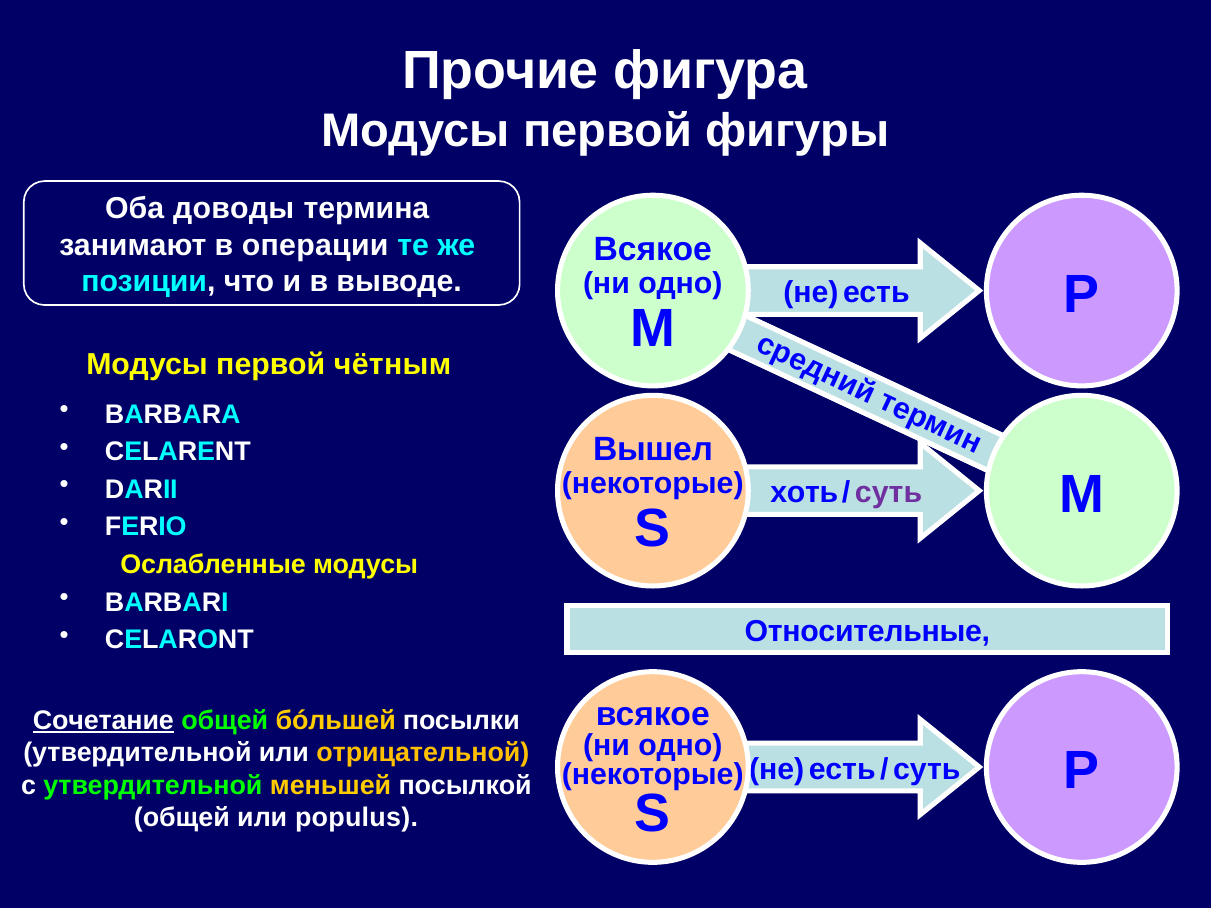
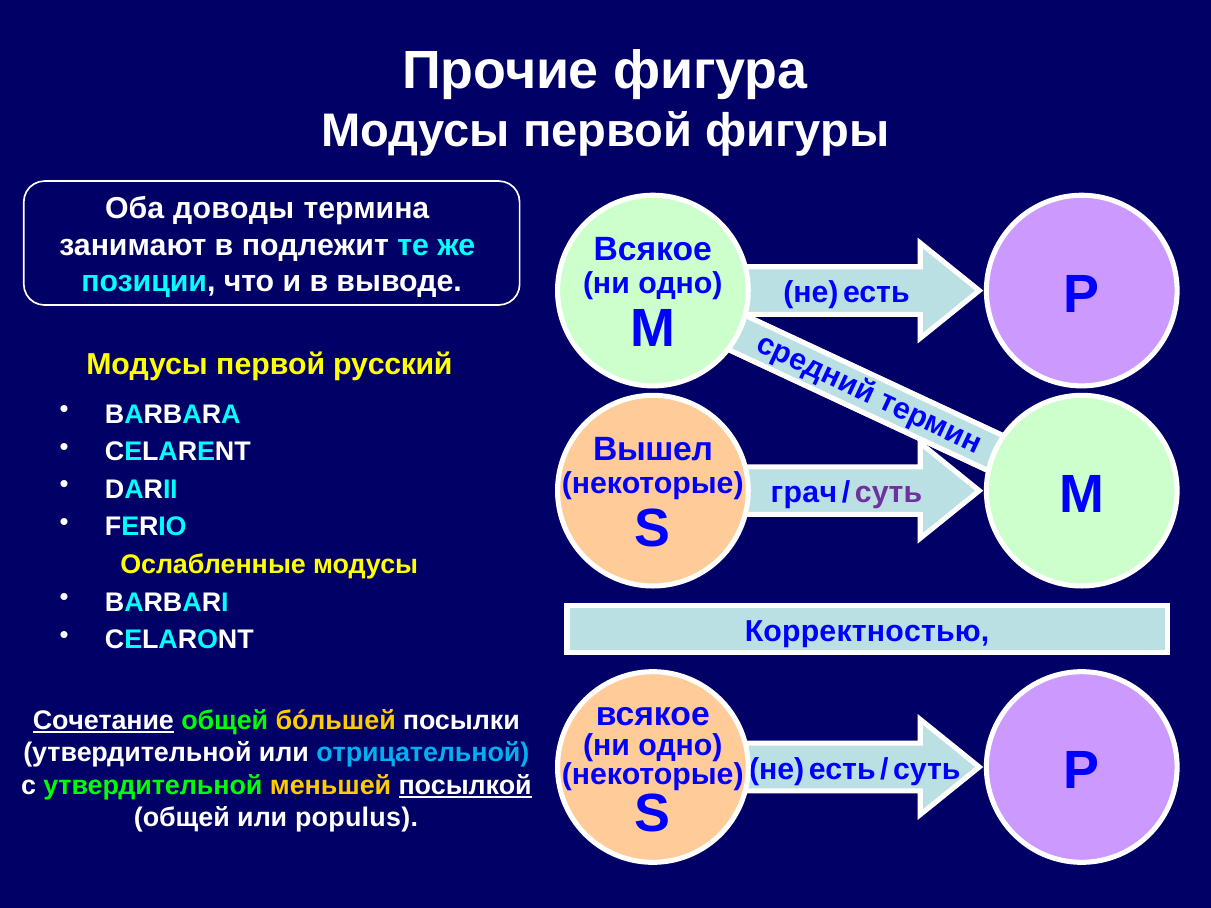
операции: операции -> подлежит
чётным: чётным -> русский
хоть: хоть -> грач
Относительные: Относительные -> Корректностью
отрицательной colour: yellow -> light blue
посылкой underline: none -> present
